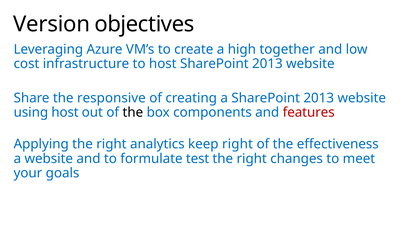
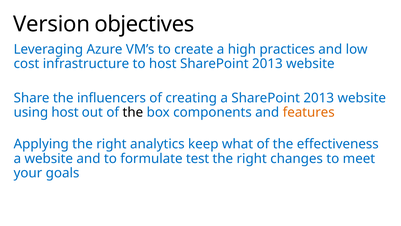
together: together -> practices
responsive: responsive -> influencers
features colour: red -> orange
keep right: right -> what
